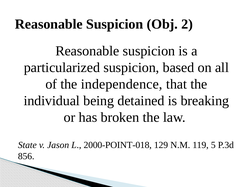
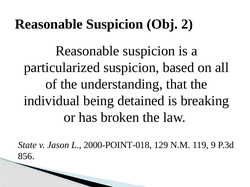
independence: independence -> understanding
5: 5 -> 9
